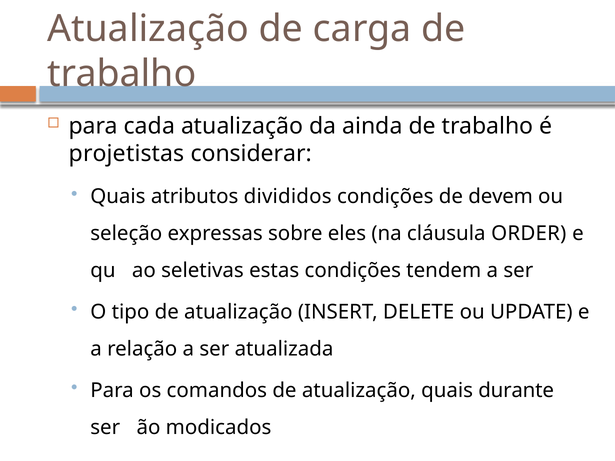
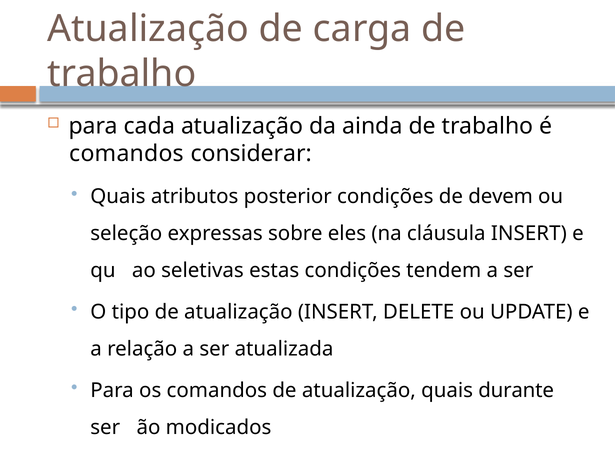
projetistas at (127, 154): projetistas -> comandos
divididos: divididos -> posterior
cláusula ORDER: ORDER -> INSERT
